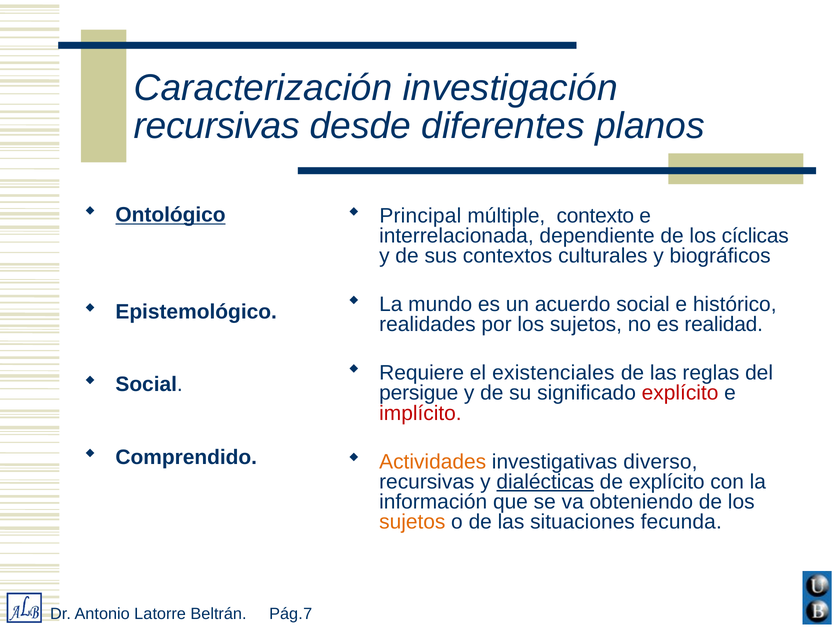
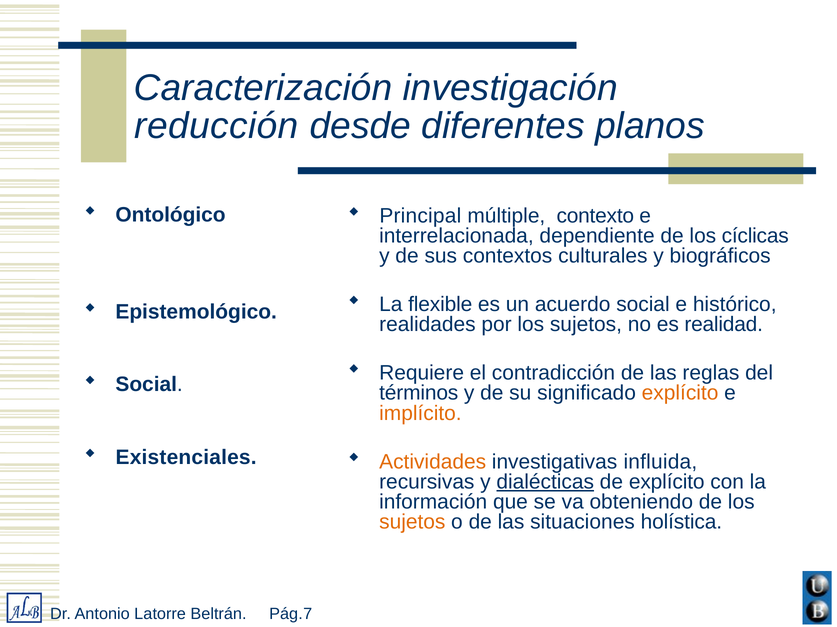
recursivas at (217, 126): recursivas -> reducción
Ontológico underline: present -> none
mundo: mundo -> flexible
existenciales: existenciales -> contradicción
persigue: persigue -> términos
explícito at (680, 394) colour: red -> orange
implícito colour: red -> orange
Comprendido: Comprendido -> Existenciales
diverso: diverso -> influida
fecunda: fecunda -> holística
